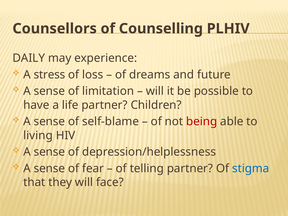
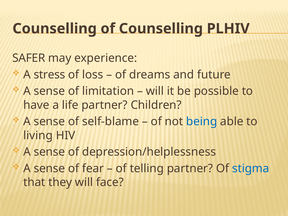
Counsellors at (55, 29): Counsellors -> Counselling
DAILY: DAILY -> SAFER
being colour: red -> blue
